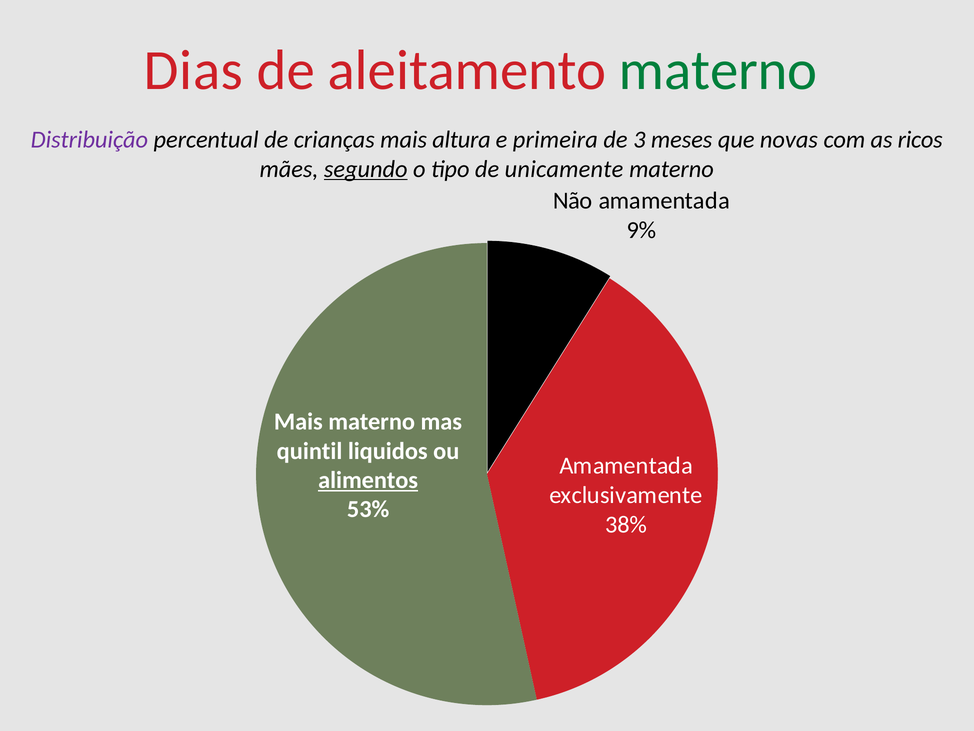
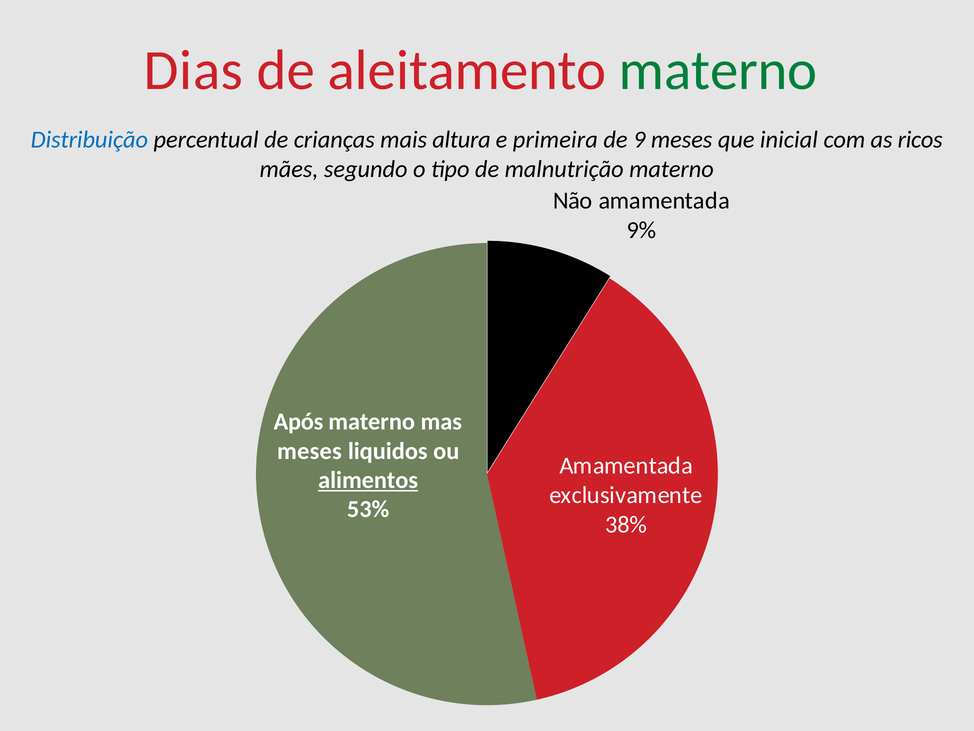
Distribuição colour: purple -> blue
3: 3 -> 9
novas: novas -> inicial
segundo underline: present -> none
unicamente: unicamente -> malnutrição
Mais at (298, 421): Mais -> Após
quintil at (310, 451): quintil -> meses
